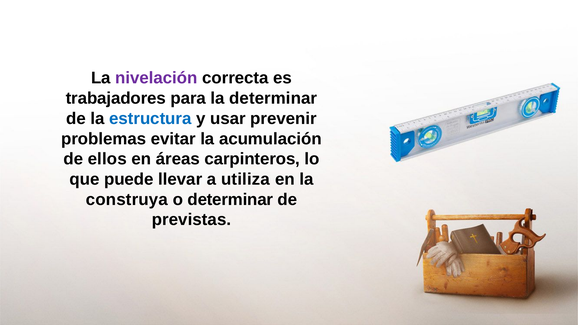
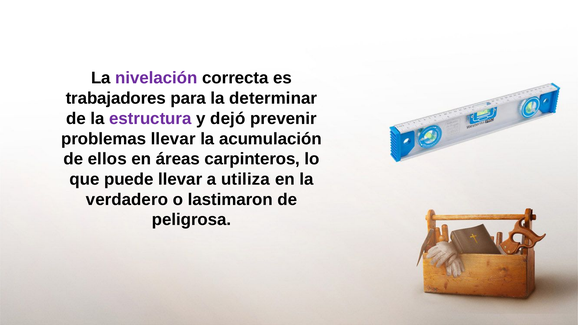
estructura colour: blue -> purple
usar: usar -> dejó
problemas evitar: evitar -> llevar
construya: construya -> verdadero
o determinar: determinar -> lastimaron
previstas: previstas -> peligrosa
